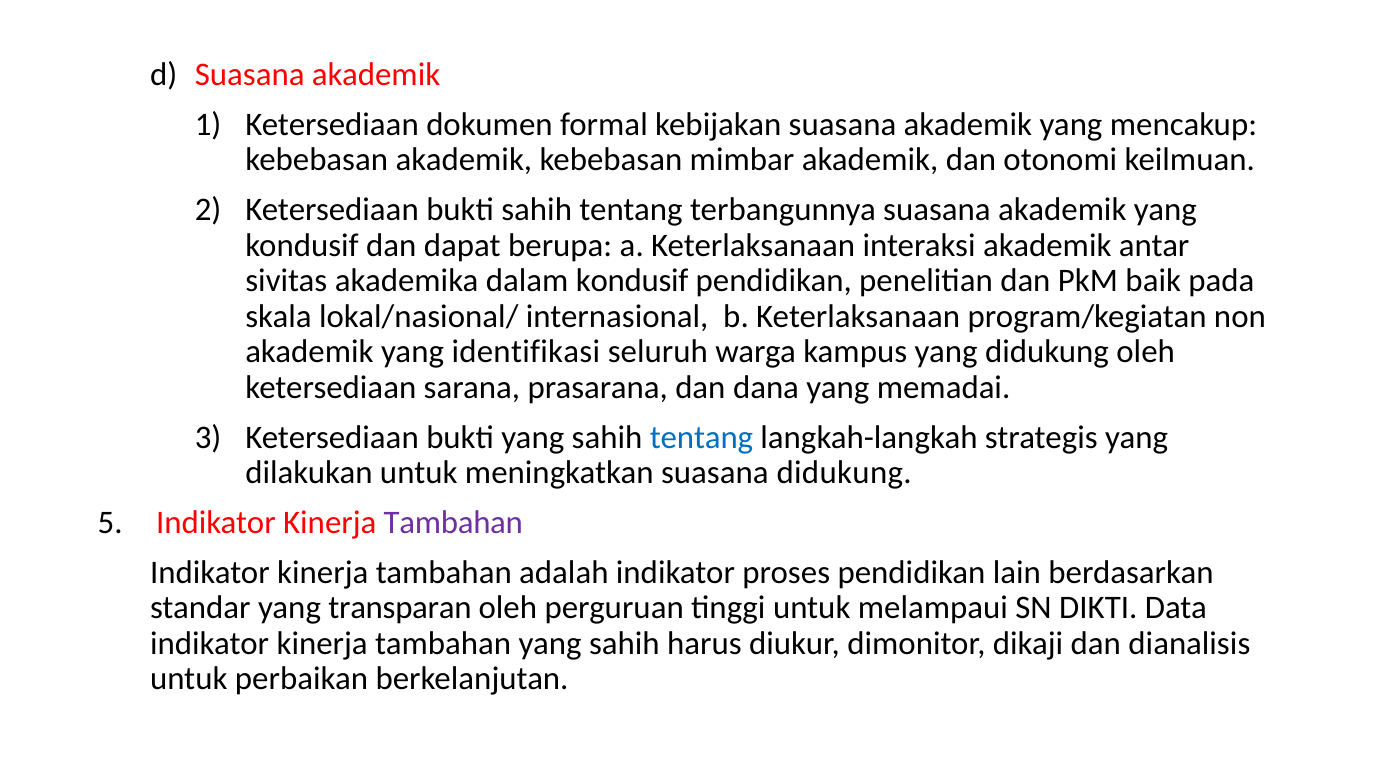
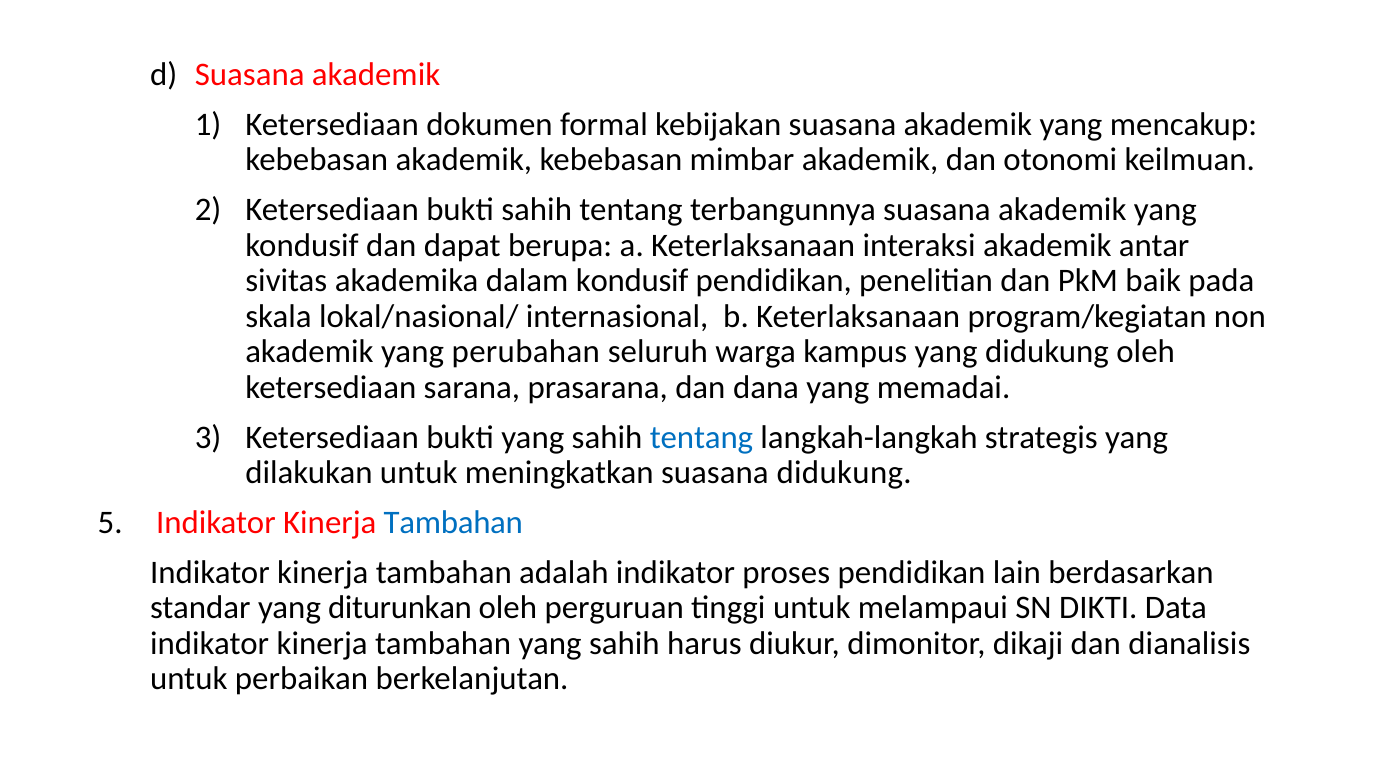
identifikasi: identifikasi -> perubahan
Tambahan at (453, 523) colour: purple -> blue
transparan: transparan -> diturunkan
